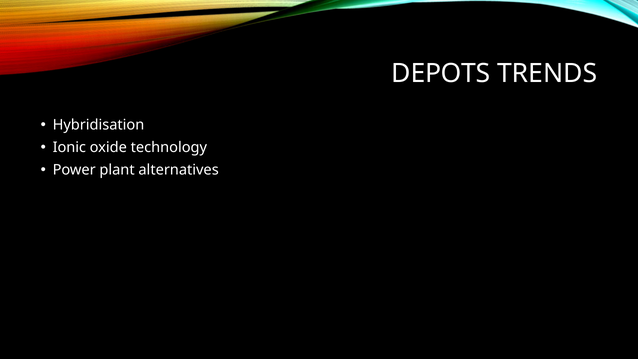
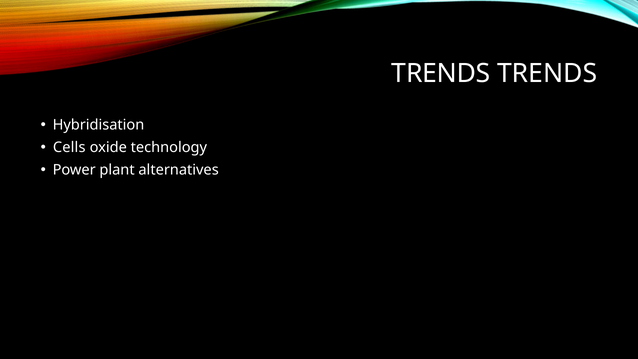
DEPOTS at (441, 74): DEPOTS -> TRENDS
Ionic: Ionic -> Cells
